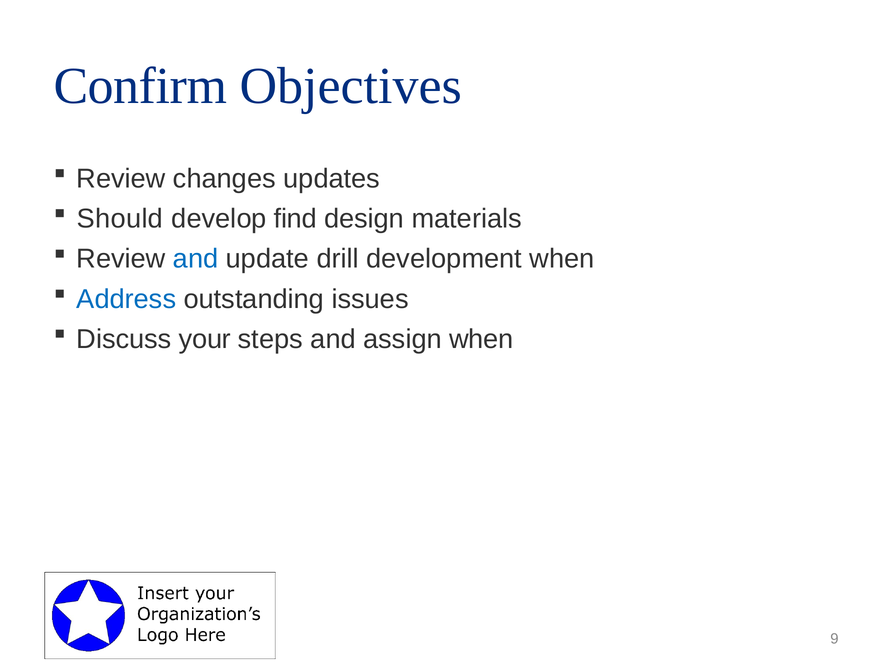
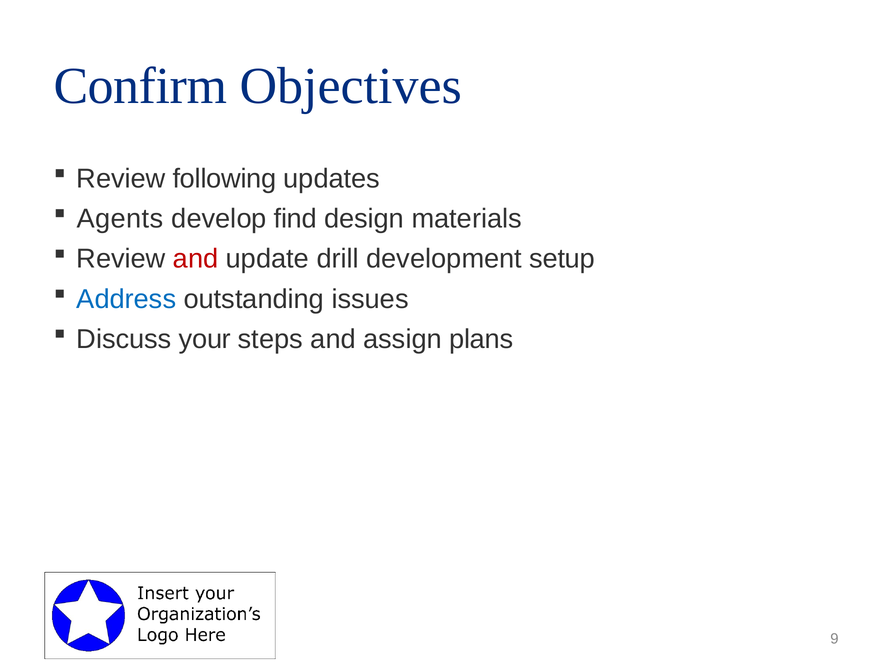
changes: changes -> following
Should: Should -> Agents
and at (196, 259) colour: blue -> red
development when: when -> setup
assign when: when -> plans
